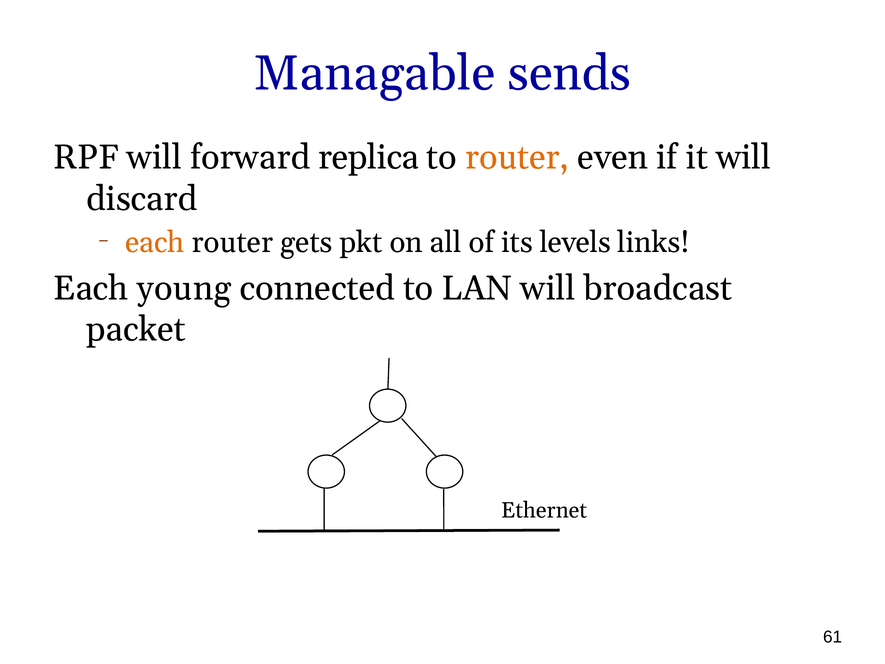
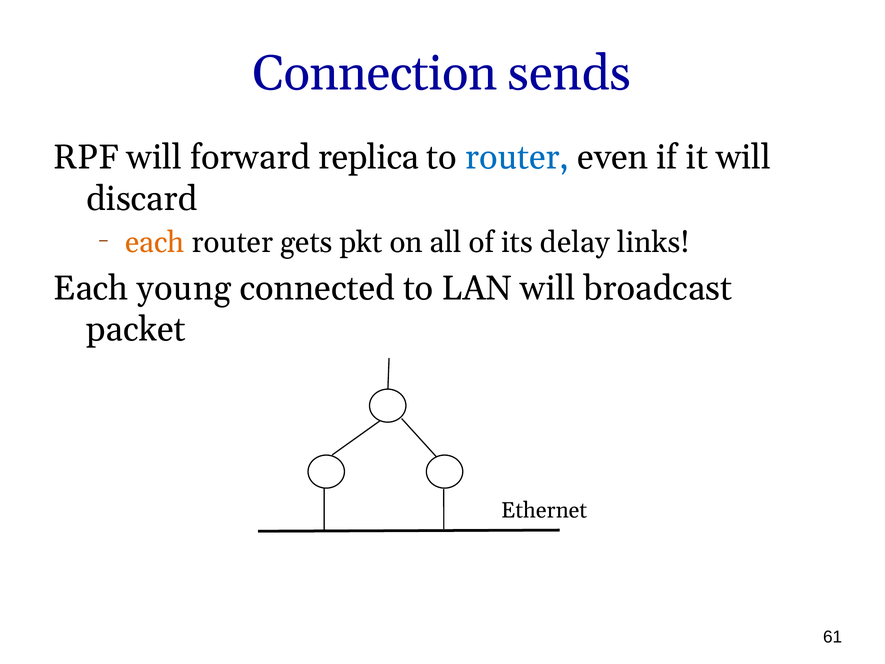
Managable: Managable -> Connection
router at (517, 157) colour: orange -> blue
levels: levels -> delay
